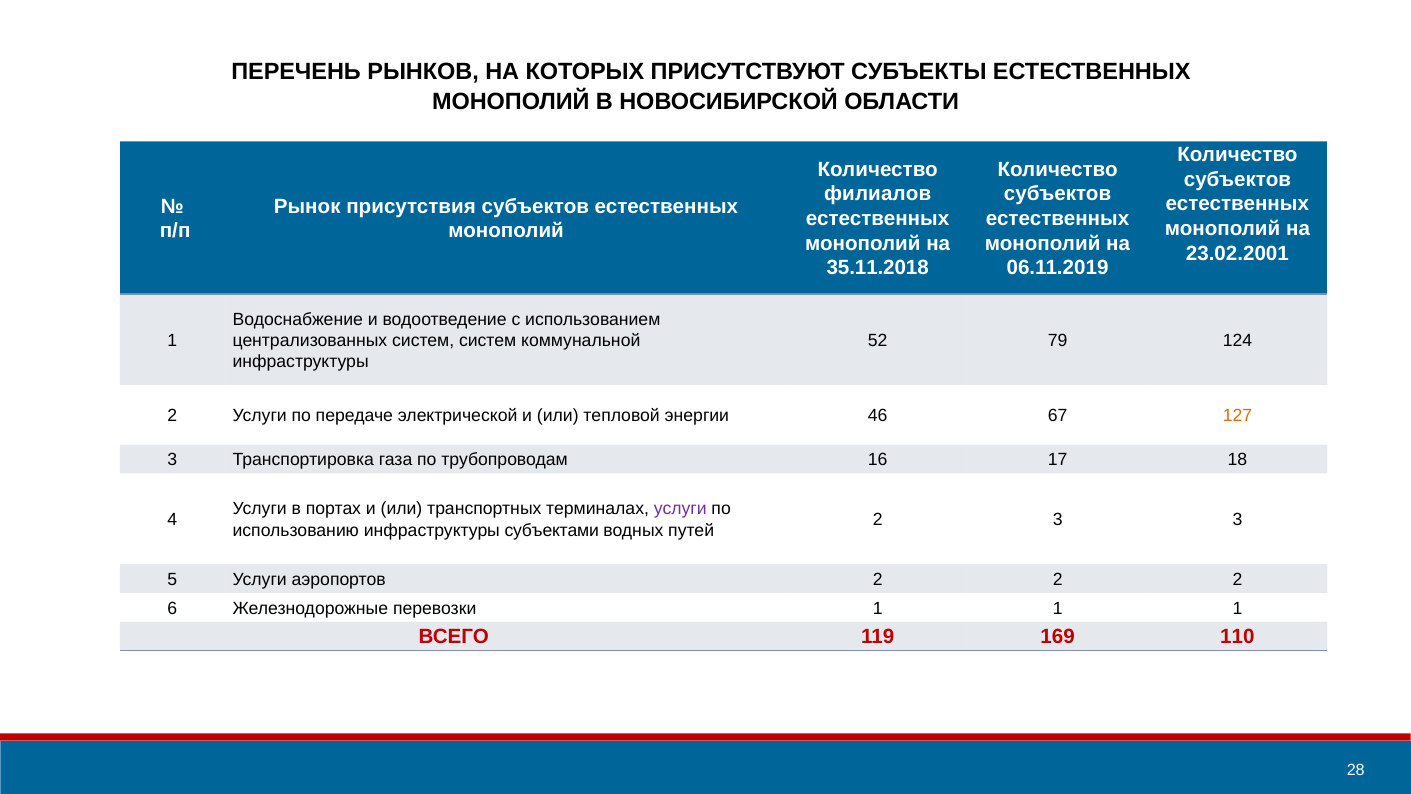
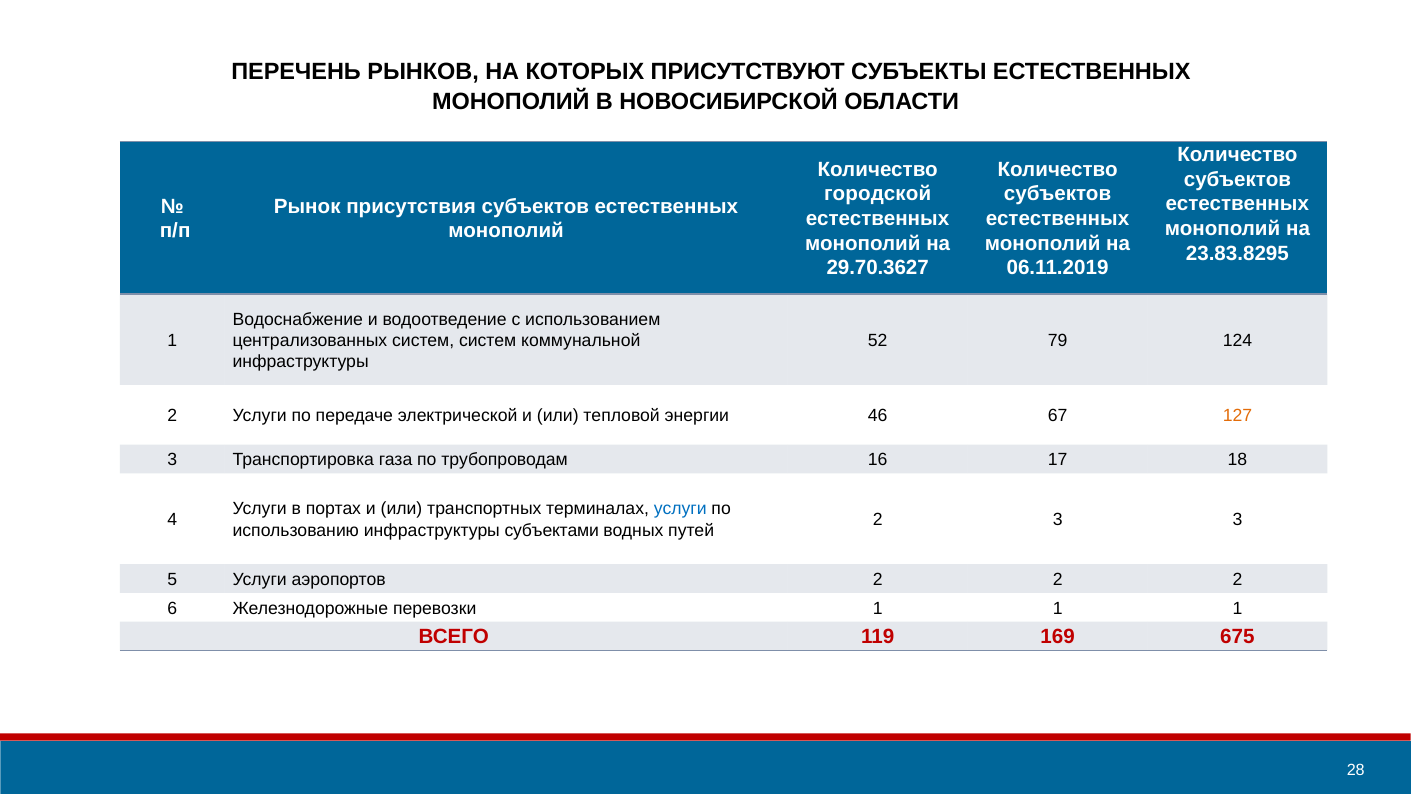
филиалов: филиалов -> городской
23.02.2001: 23.02.2001 -> 23.83.8295
35.11.2018: 35.11.2018 -> 29.70.3627
услуги at (680, 509) colour: purple -> blue
110: 110 -> 675
